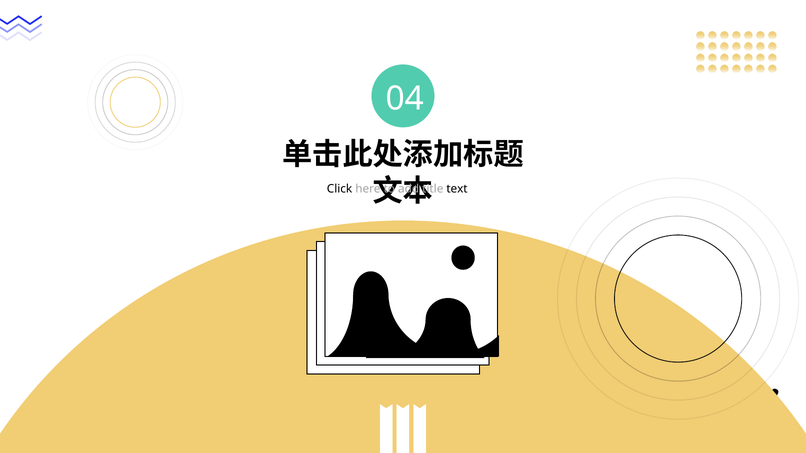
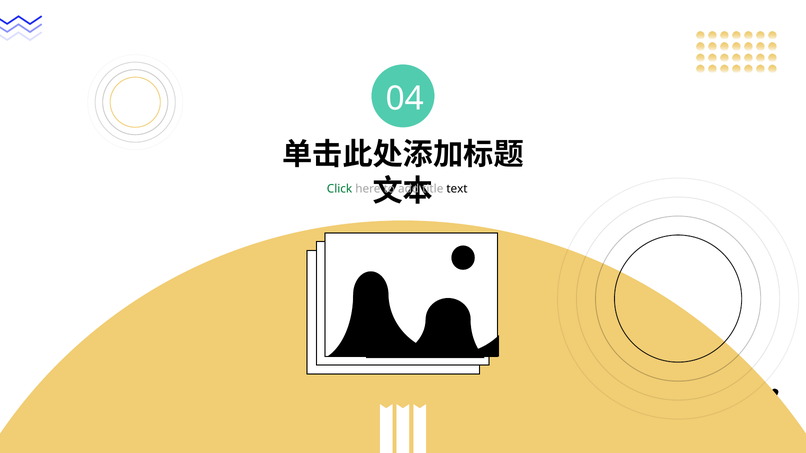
Click colour: black -> green
